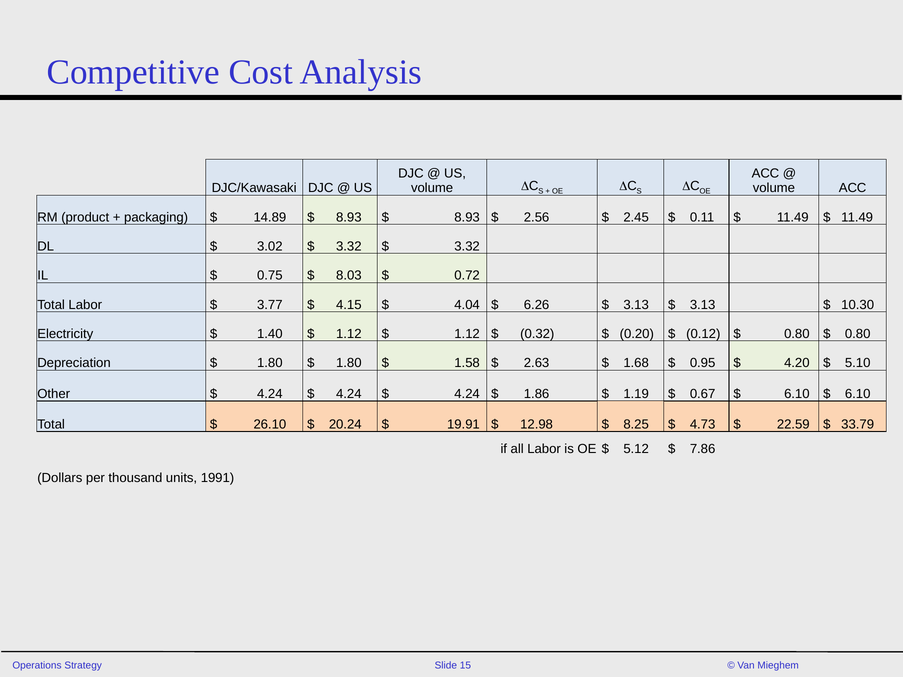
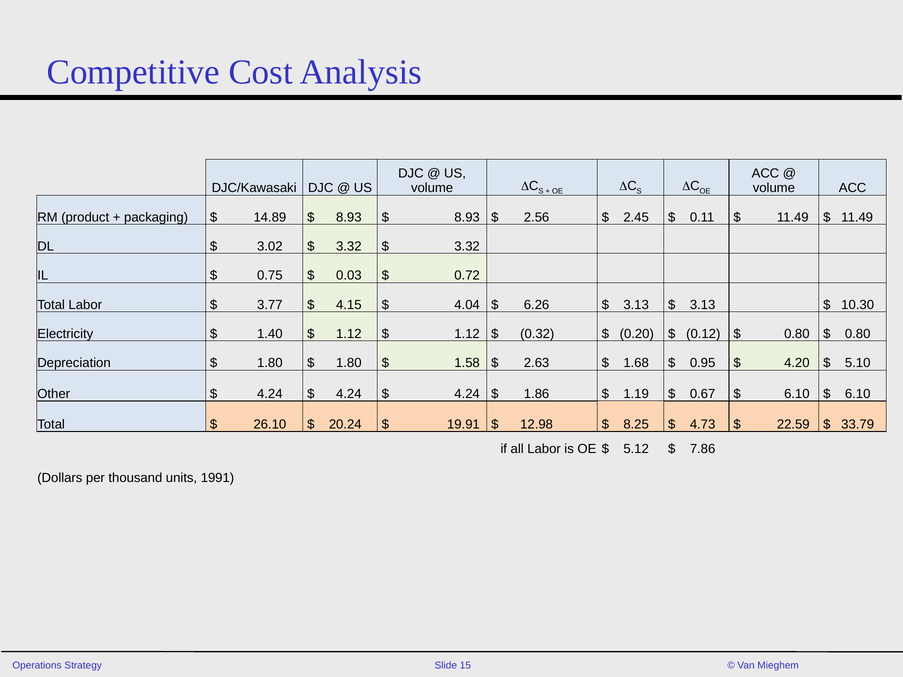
8.03: 8.03 -> 0.03
